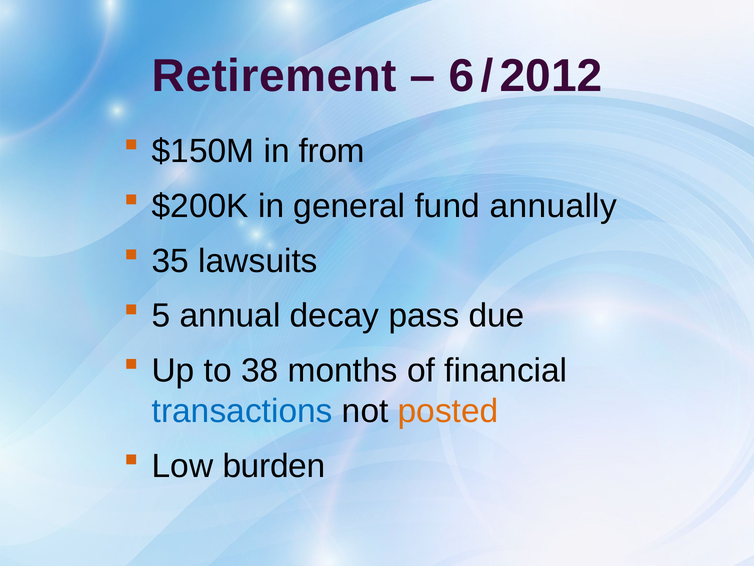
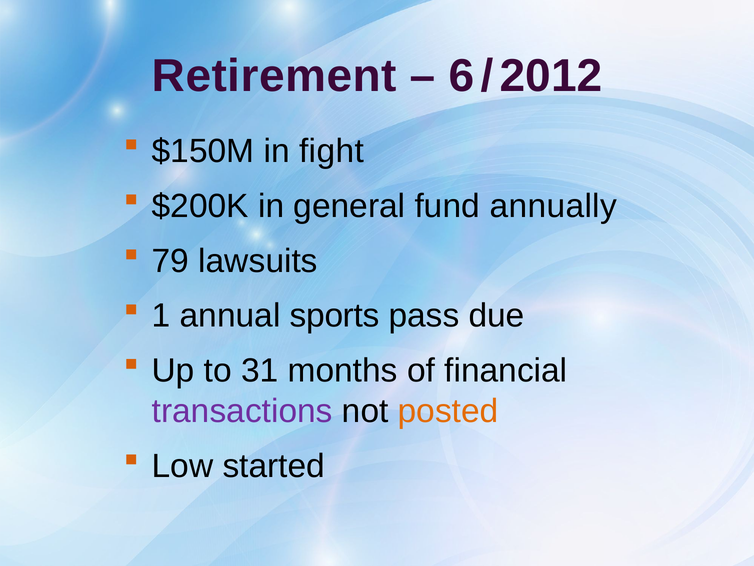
from: from -> fight
35: 35 -> 79
5: 5 -> 1
decay: decay -> sports
38: 38 -> 31
transactions colour: blue -> purple
burden: burden -> started
